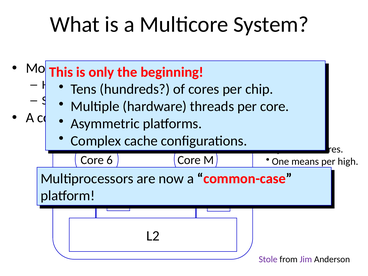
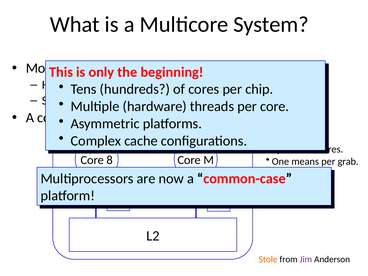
6: 6 -> 8
high: high -> grab
Stole colour: purple -> orange
